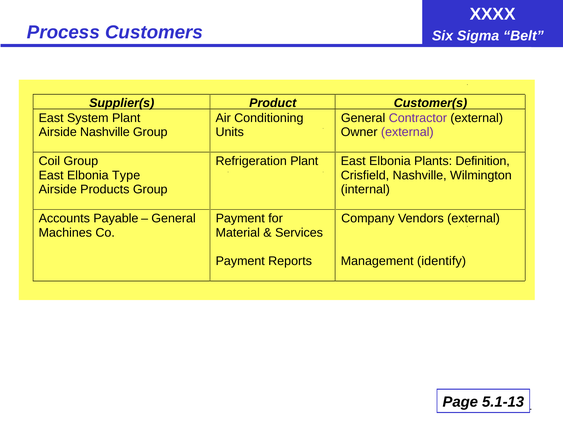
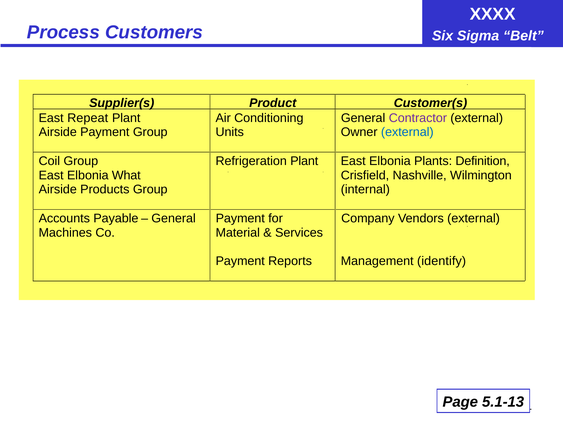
System: System -> Repeat
Airside Nashville: Nashville -> Payment
external at (407, 132) colour: purple -> blue
Type: Type -> What
